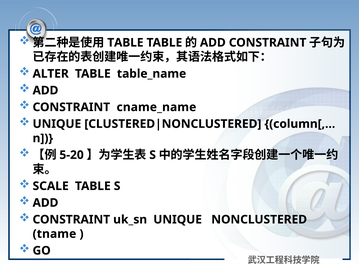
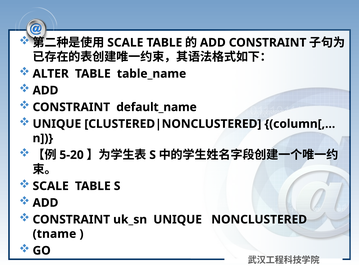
TABLE at (125, 43): TABLE -> SCALE
cname_name: cname_name -> default_name
